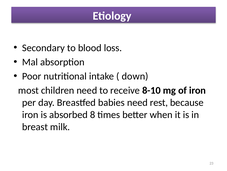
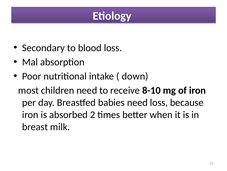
need rest: rest -> loss
8: 8 -> 2
